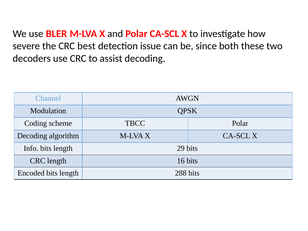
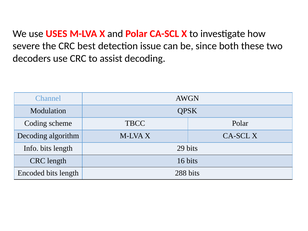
BLER: BLER -> USES
